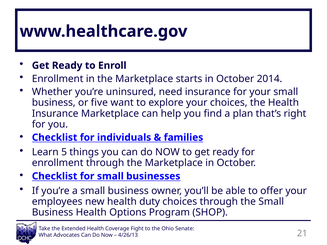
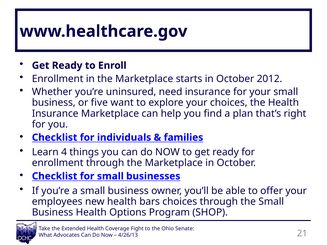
2014: 2014 -> 2012
5: 5 -> 4
duty: duty -> bars
